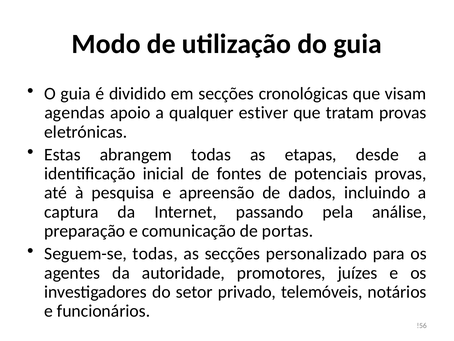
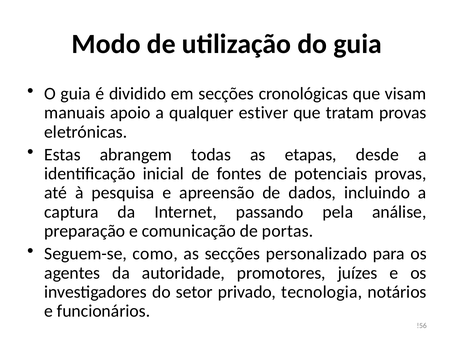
agendas: agendas -> manuais
Seguem-se todas: todas -> como
telemóveis: telemóveis -> tecnologia
